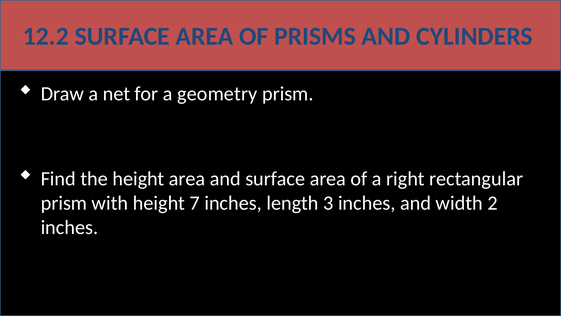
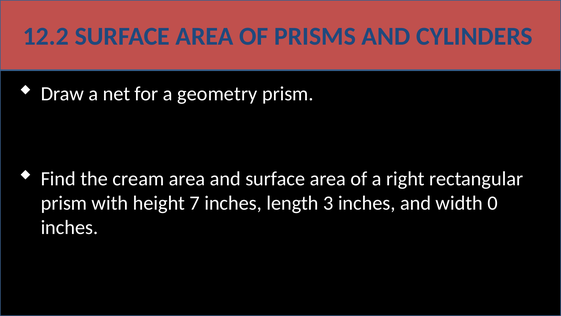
the height: height -> cream
2: 2 -> 0
